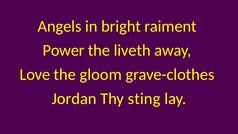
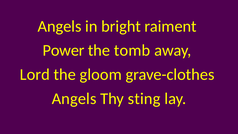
liveth: liveth -> tomb
Love: Love -> Lord
Jordan at (74, 99): Jordan -> Angels
